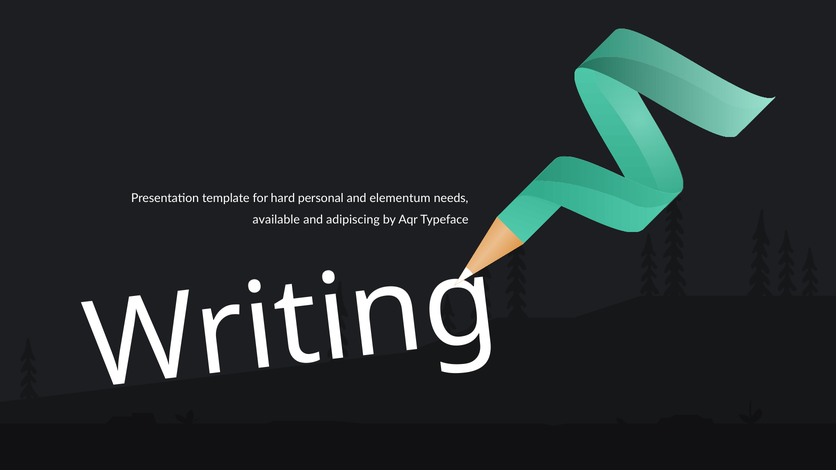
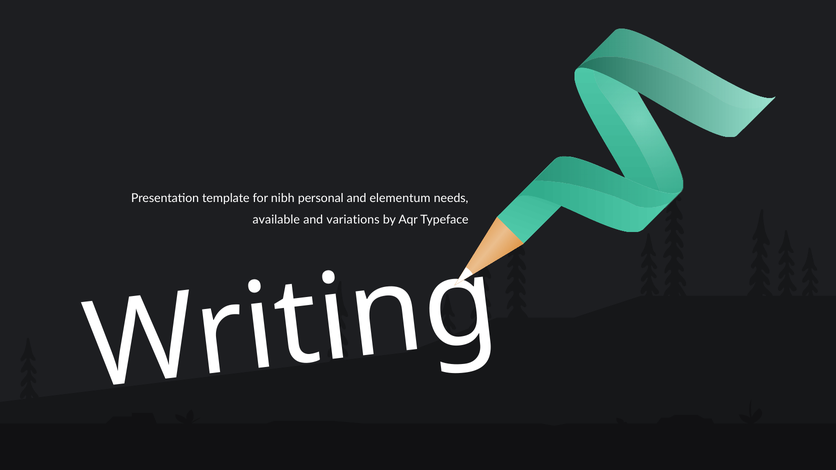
hard: hard -> nibh
adipiscing: adipiscing -> variations
